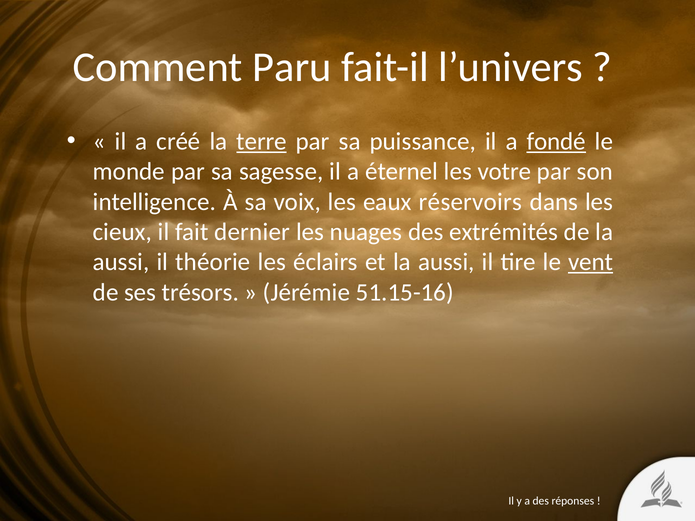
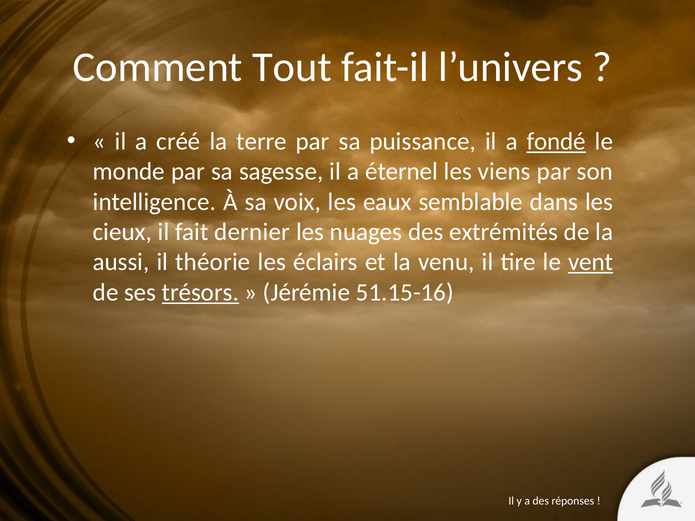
Paru: Paru -> Tout
terre underline: present -> none
votre: votre -> viens
réservoirs: réservoirs -> semblable
et la aussi: aussi -> venu
trésors underline: none -> present
